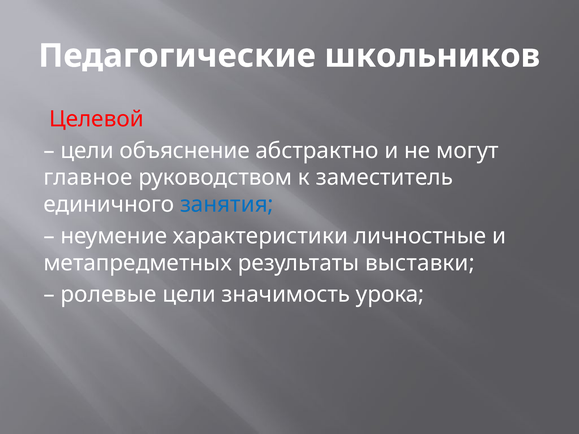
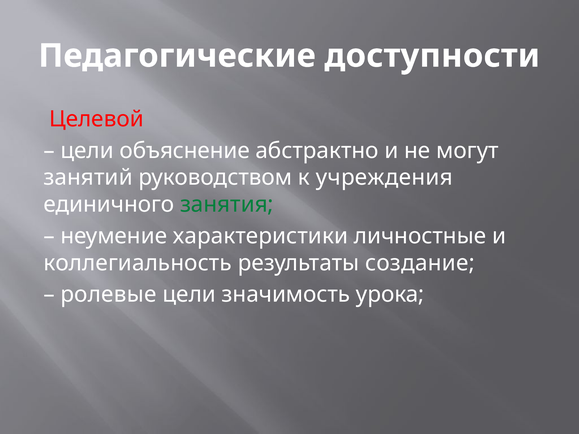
школьников: школьников -> доступности
главное: главное -> занятий
заместитель: заместитель -> учреждения
занятия colour: blue -> green
метапредметных: метапредметных -> коллегиальность
выставки: выставки -> создание
